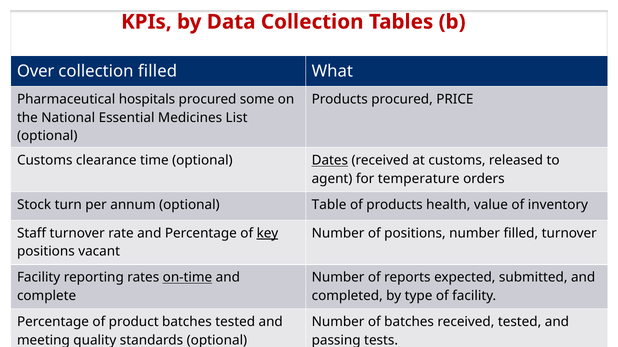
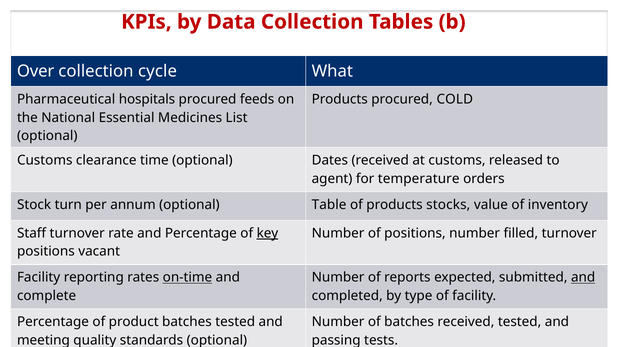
collection filled: filled -> cycle
some: some -> feeds
PRICE: PRICE -> COLD
Dates underline: present -> none
health: health -> stocks
and at (583, 278) underline: none -> present
